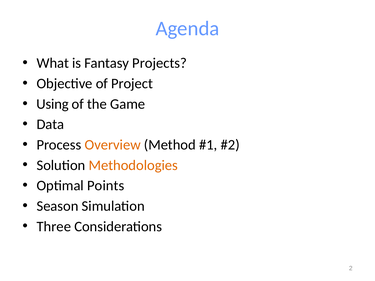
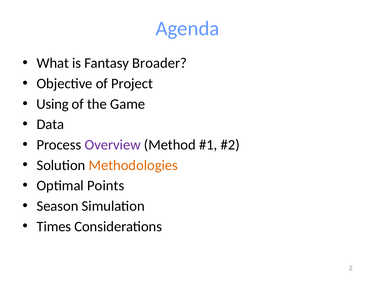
Projects: Projects -> Broader
Overview colour: orange -> purple
Three: Three -> Times
